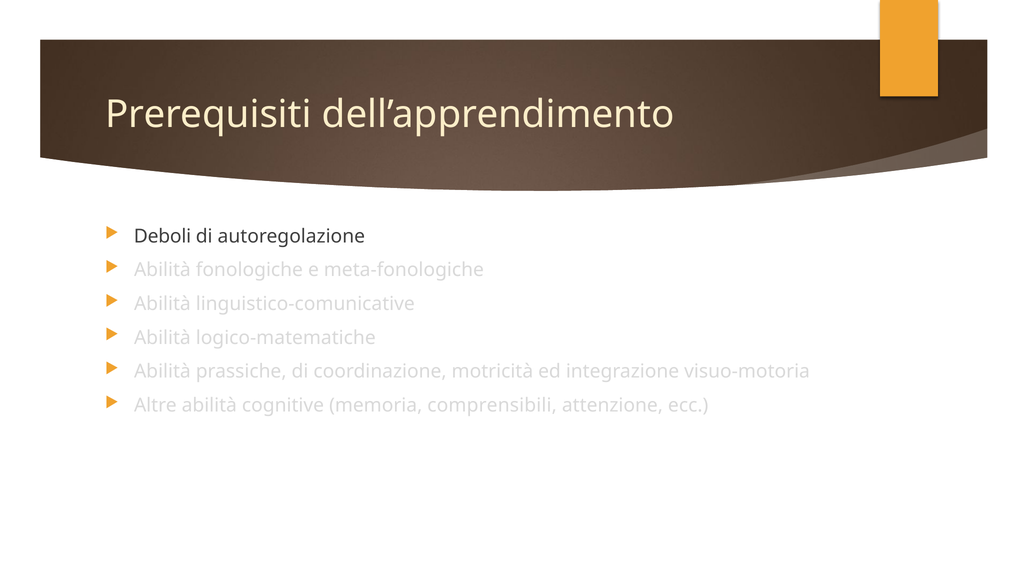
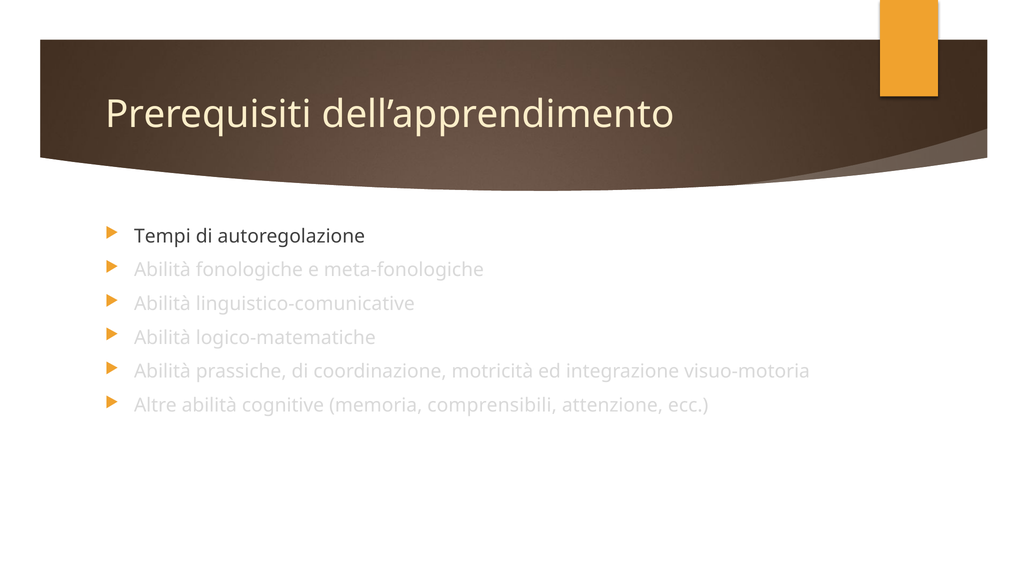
Deboli: Deboli -> Tempi
